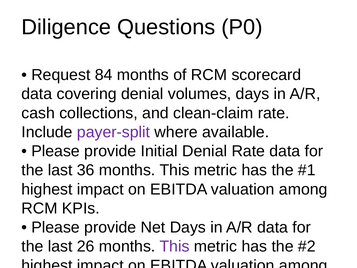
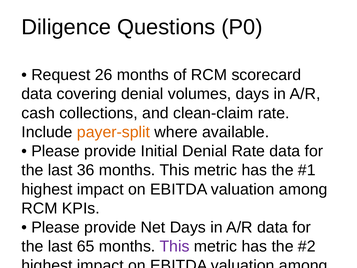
84: 84 -> 26
payer-split colour: purple -> orange
26: 26 -> 65
